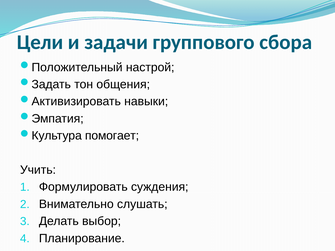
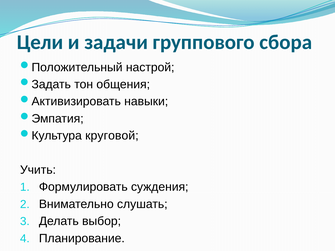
помогает: помогает -> круговой
